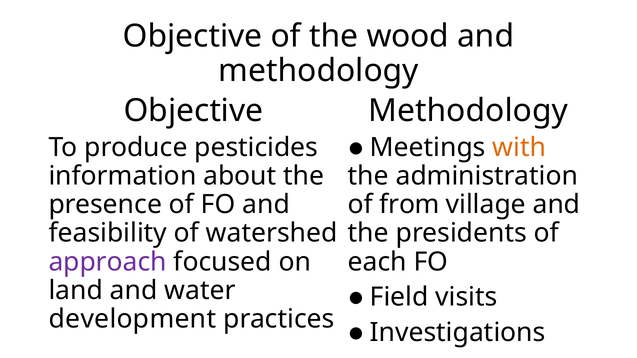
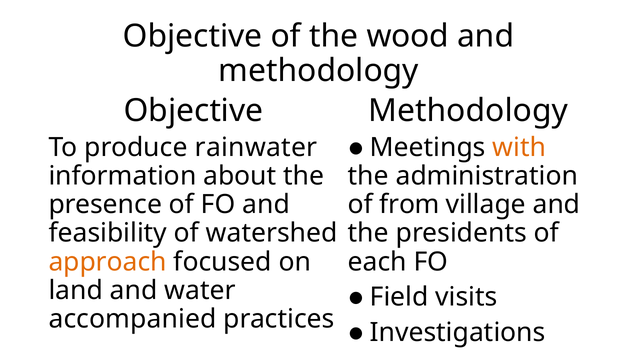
pesticides: pesticides -> rainwater
approach colour: purple -> orange
development: development -> accompanied
